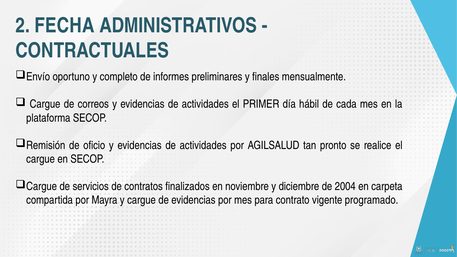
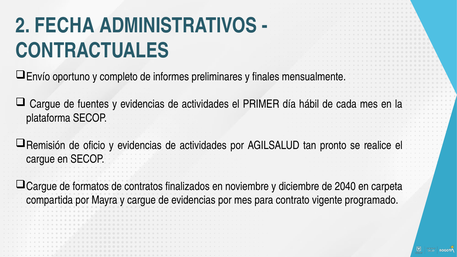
correos: correos -> fuentes
servicios: servicios -> formatos
2004: 2004 -> 2040
